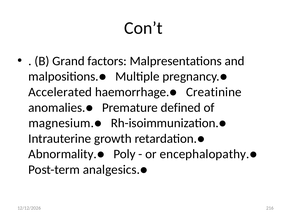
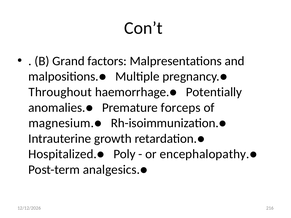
Accelerated: Accelerated -> Throughout
Creatinine: Creatinine -> Potentially
defined: defined -> forceps
Abnormality.●: Abnormality.● -> Hospitalized.●
